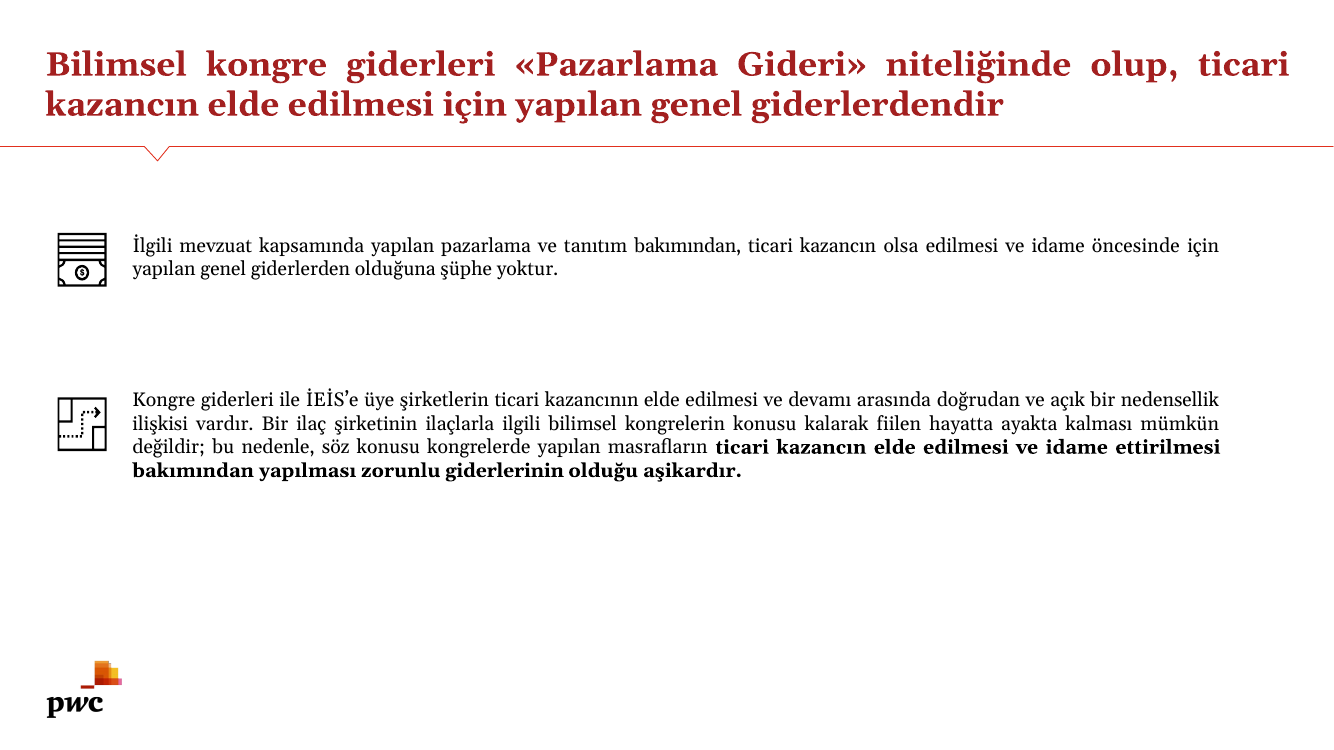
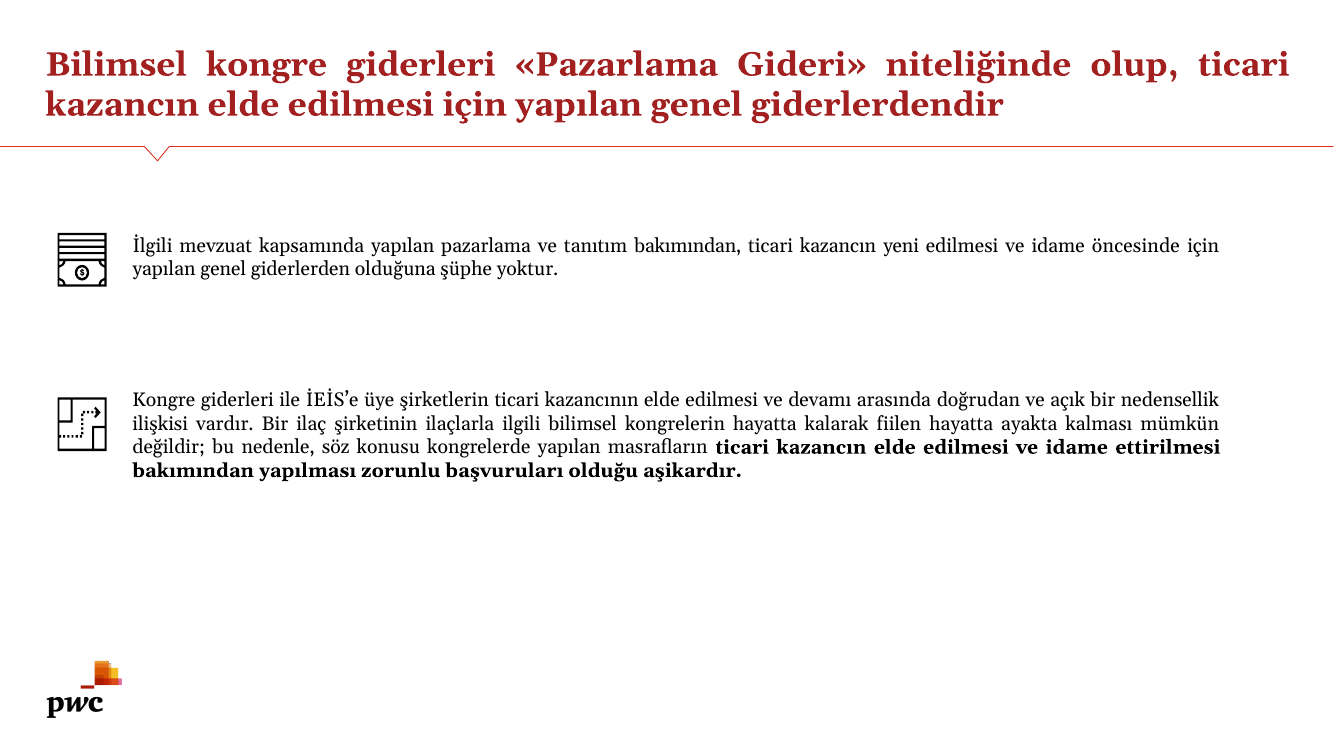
olsa: olsa -> yeni
kongrelerin konusu: konusu -> hayatta
giderlerinin: giderlerinin -> başvuruları
